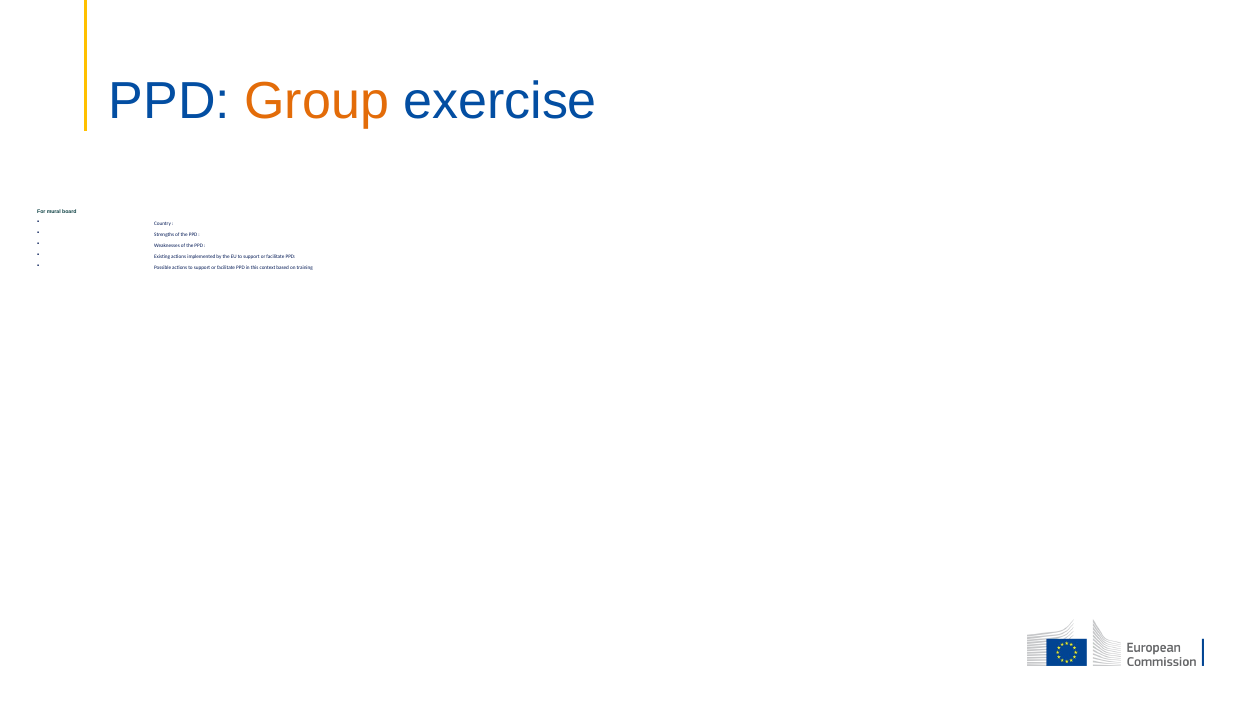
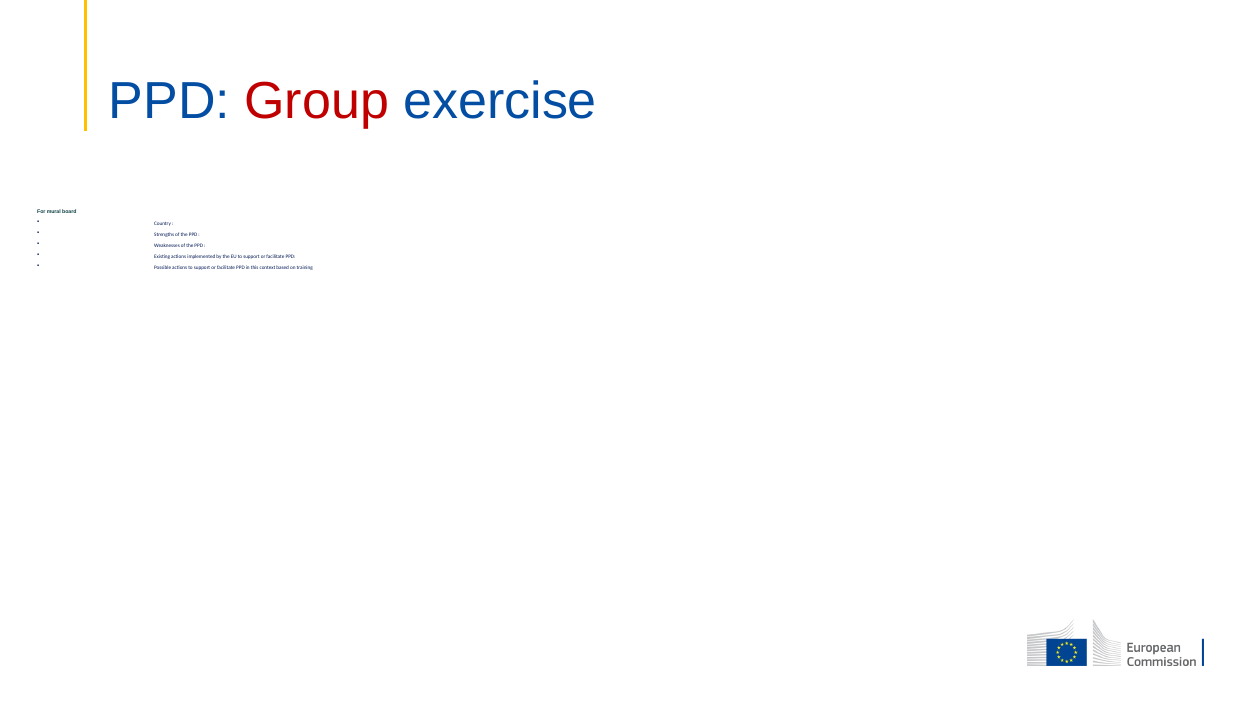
Group colour: orange -> red
